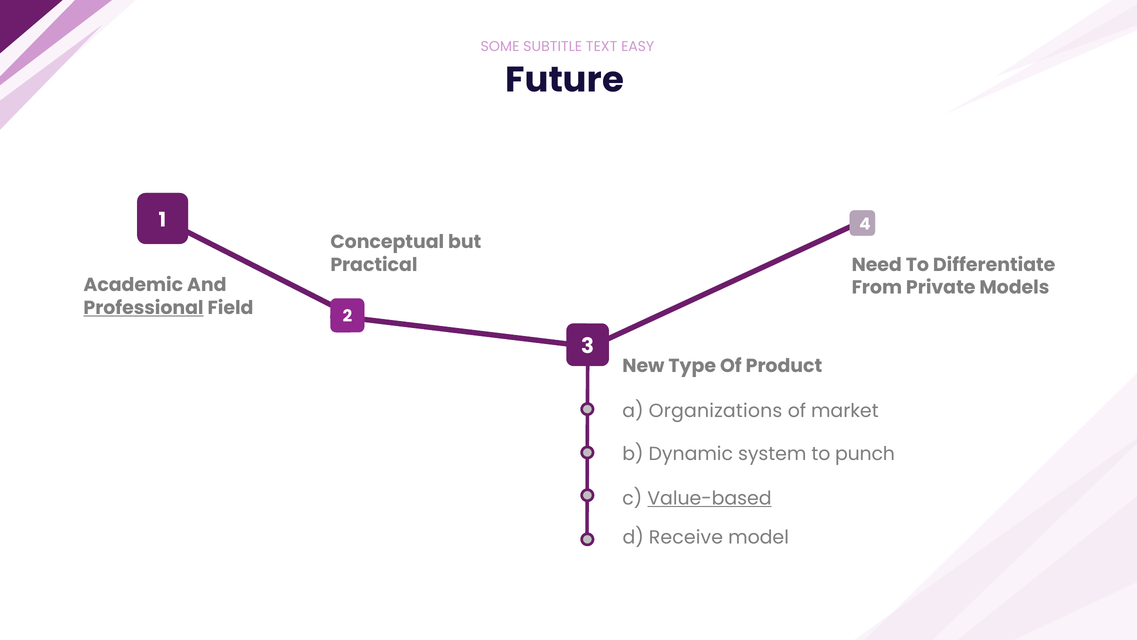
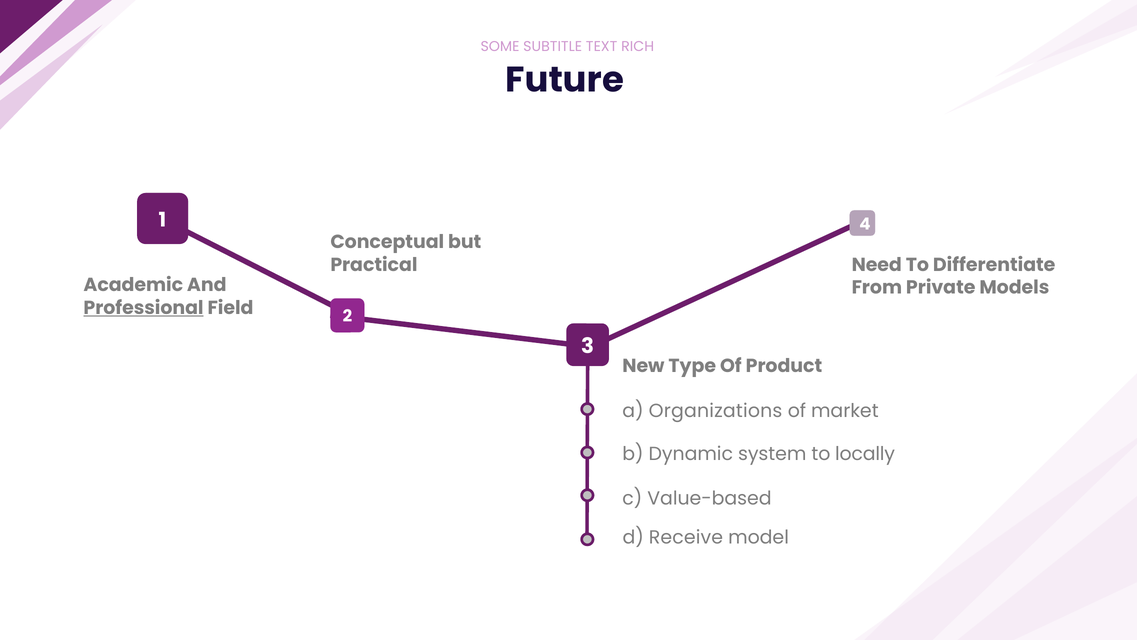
EASY: EASY -> RICH
punch: punch -> locally
Value-based underline: present -> none
